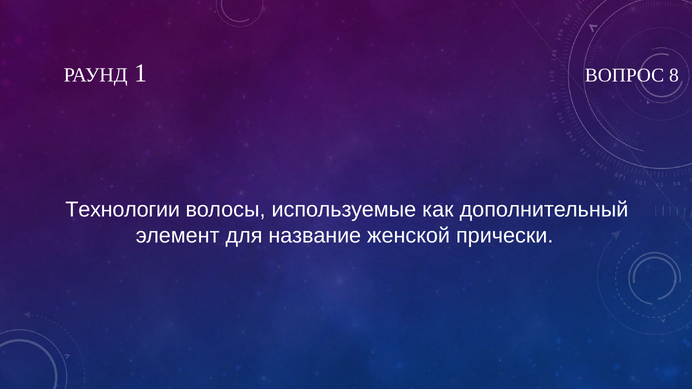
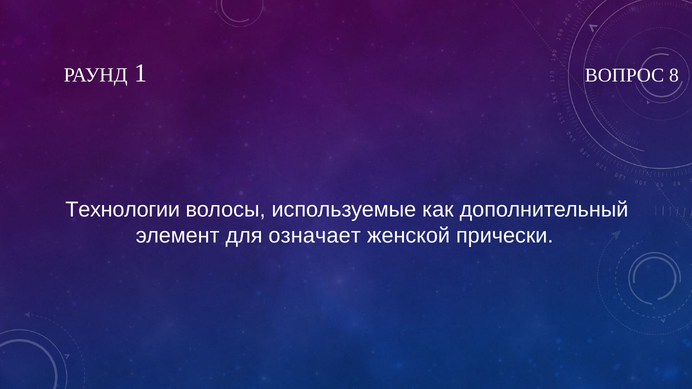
название: название -> означает
